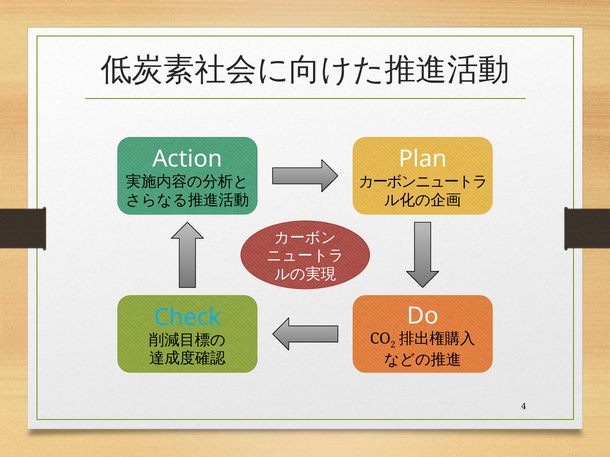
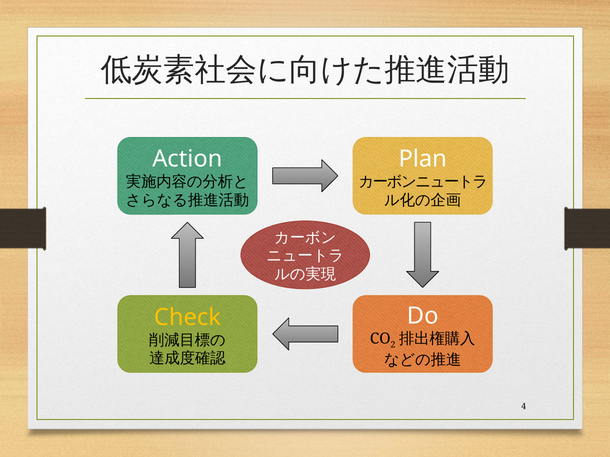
Check colour: light blue -> yellow
